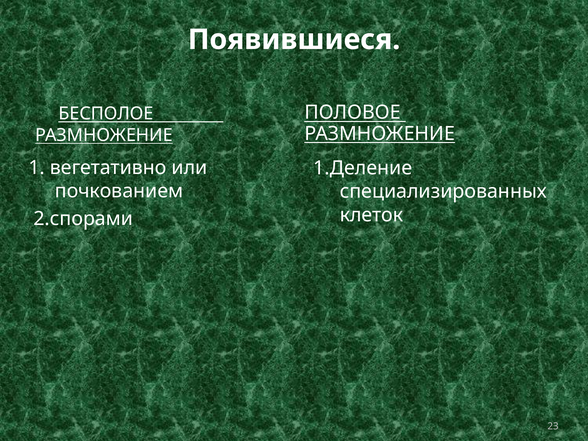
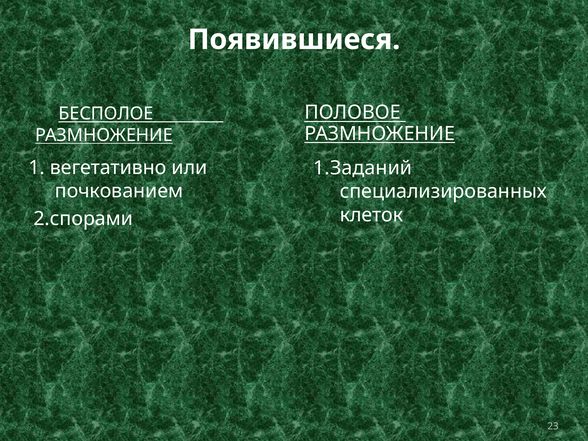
1.Деление: 1.Деление -> 1.Заданий
